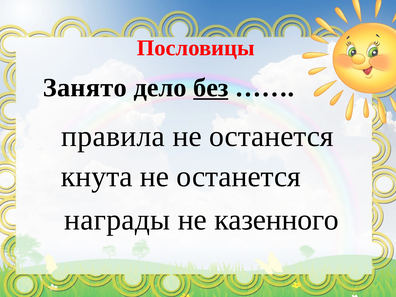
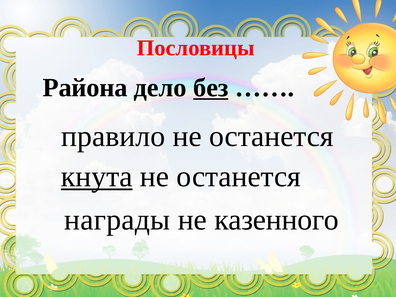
Занято: Занято -> Района
правила: правила -> правило
кнута underline: none -> present
